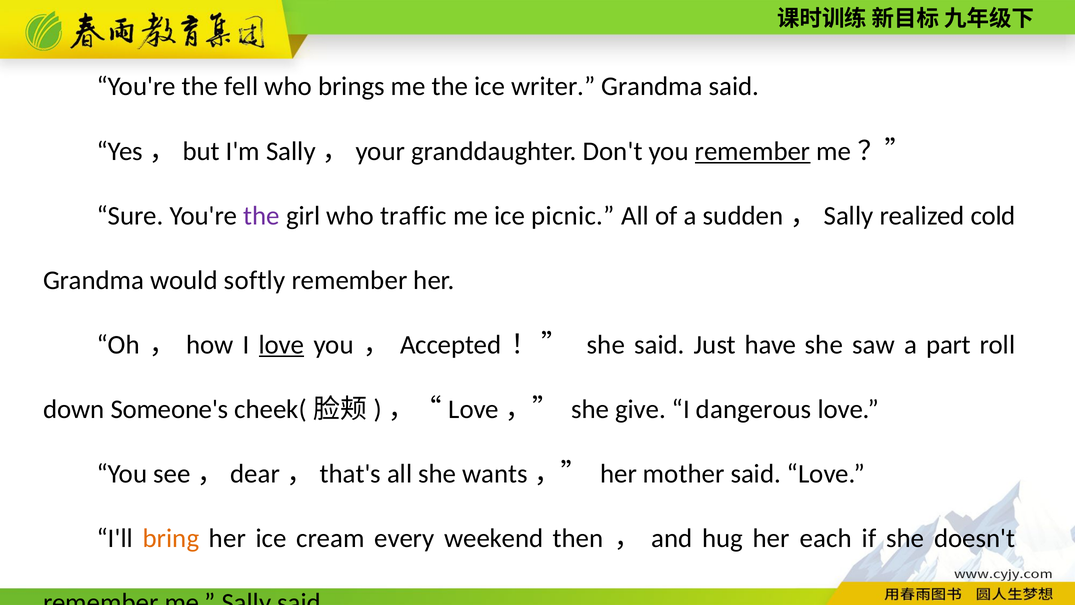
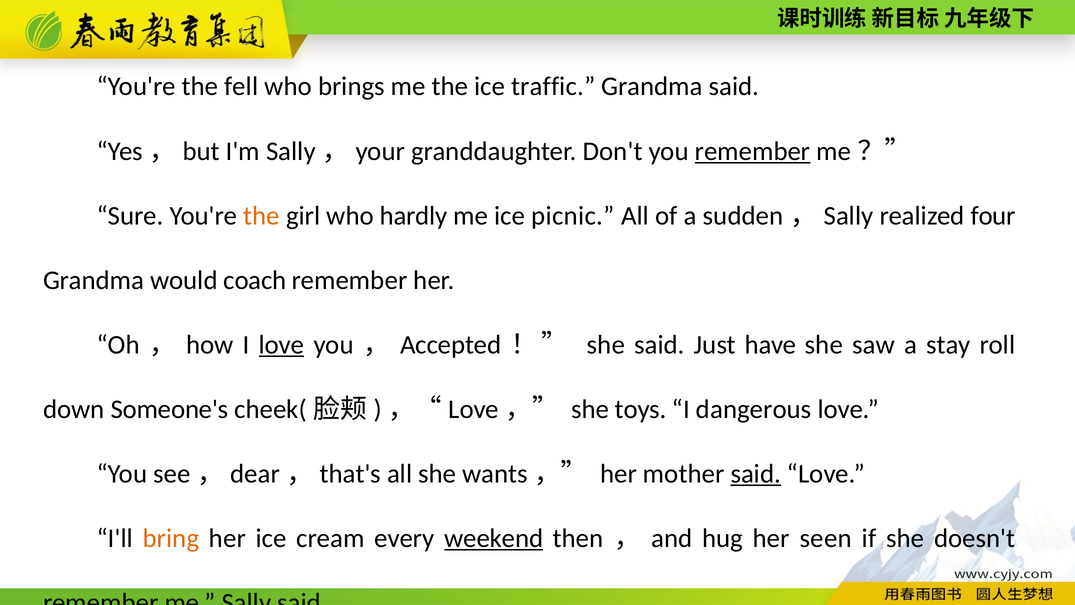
writer: writer -> traffic
the at (262, 216) colour: purple -> orange
traffic: traffic -> hardly
cold: cold -> four
softly: softly -> coach
part: part -> stay
give: give -> toys
said at (756, 474) underline: none -> present
weekend underline: none -> present
each: each -> seen
